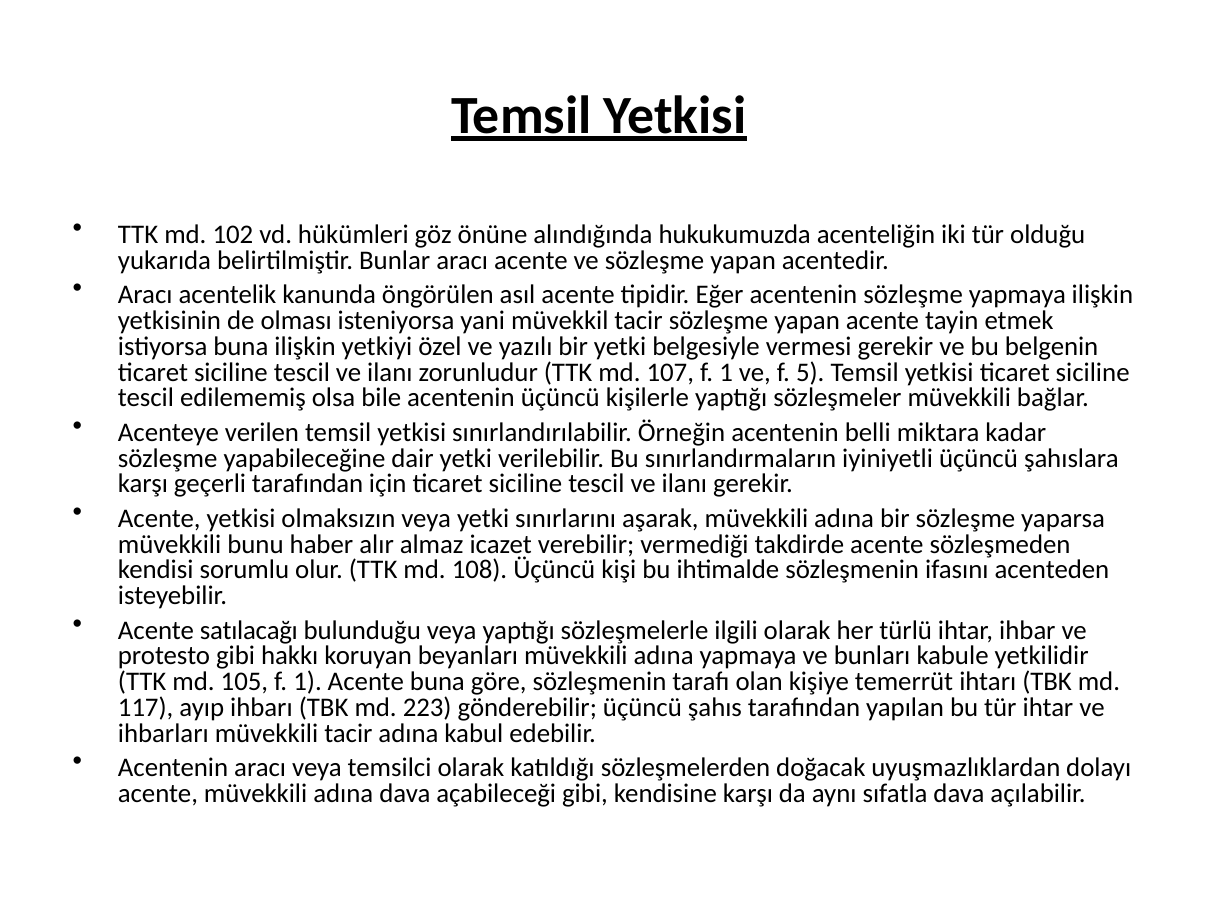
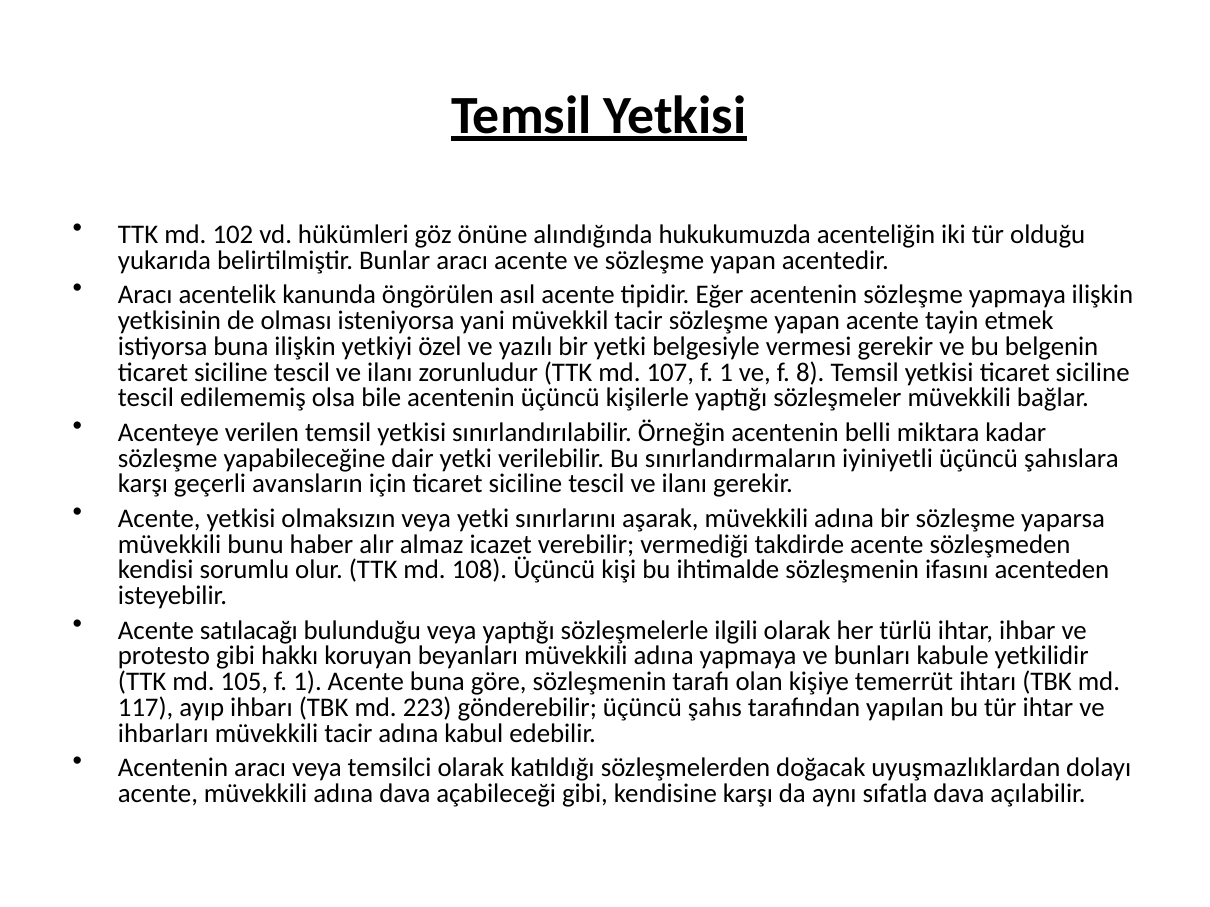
5: 5 -> 8
geçerli tarafından: tarafından -> avansların
